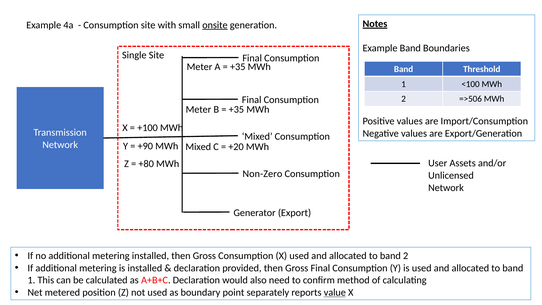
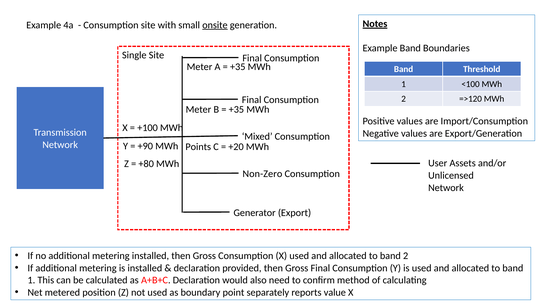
=>506: =>506 -> =>120
Mixed at (198, 147): Mixed -> Points
value underline: present -> none
